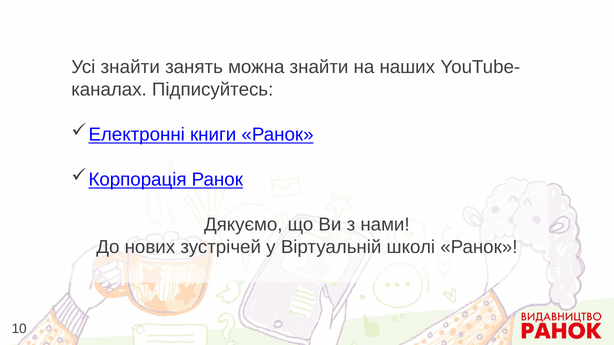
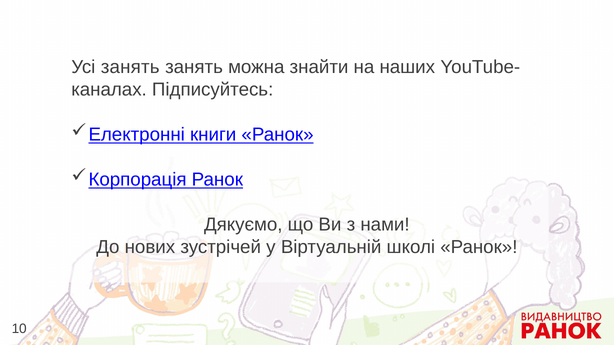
Усі знайти: знайти -> занять
